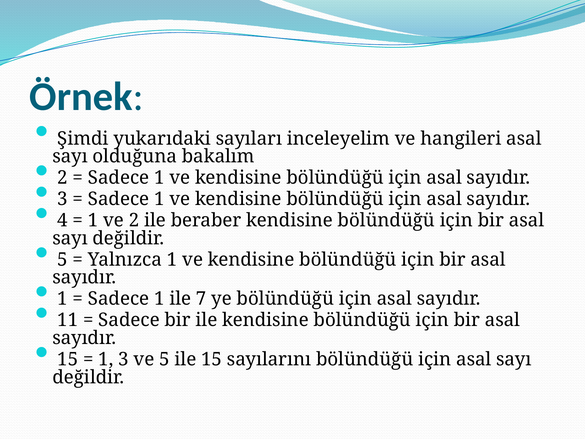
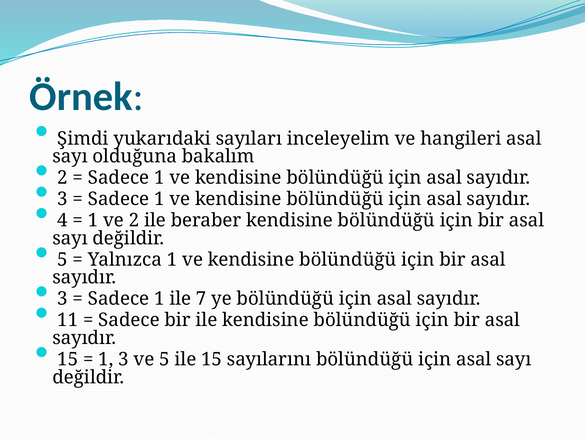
1 at (63, 299): 1 -> 3
